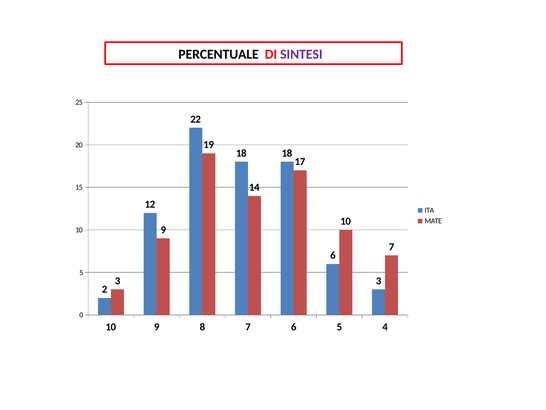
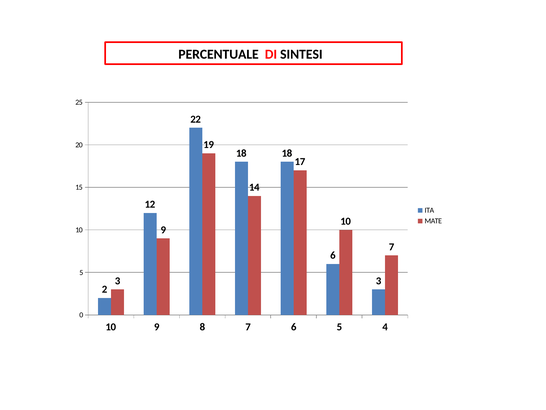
SINTESI colour: purple -> black
